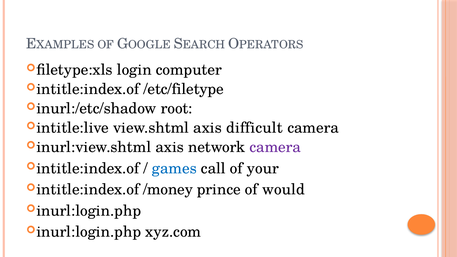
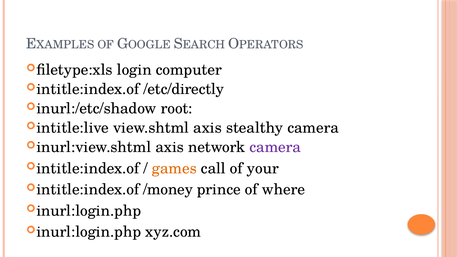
/etc/filetype: /etc/filetype -> /etc/directly
difficult: difficult -> stealthy
games colour: blue -> orange
would: would -> where
